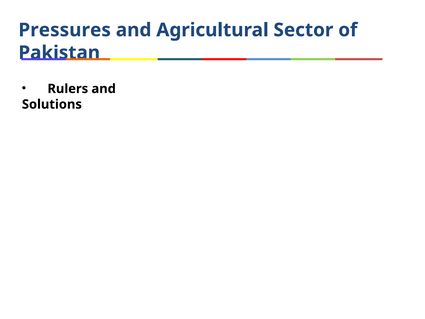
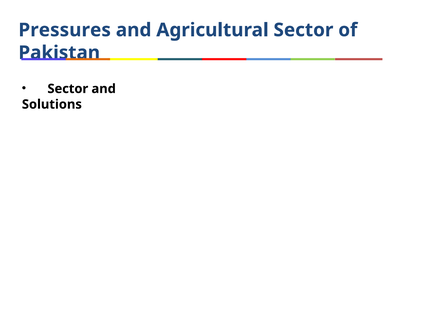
Rulers at (68, 89): Rulers -> Sector
